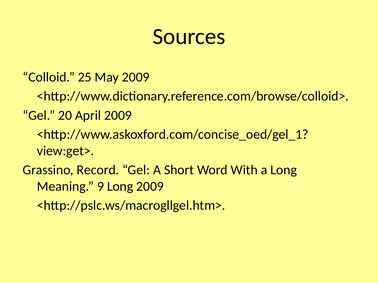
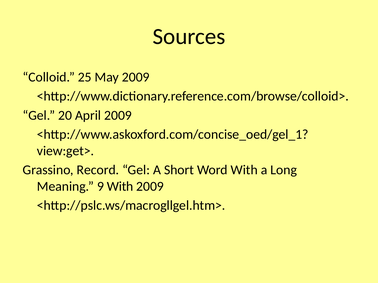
9 Long: Long -> With
